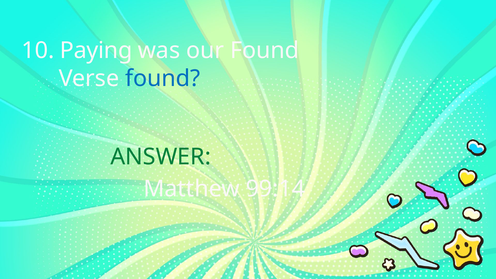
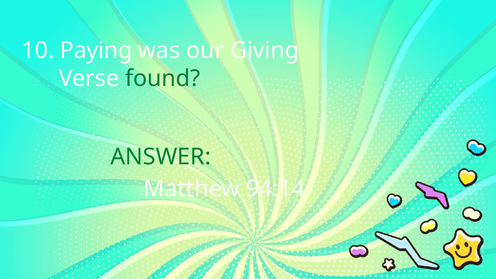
our Found: Found -> Giving
found at (163, 79) colour: blue -> green
99:14: 99:14 -> 94:14
